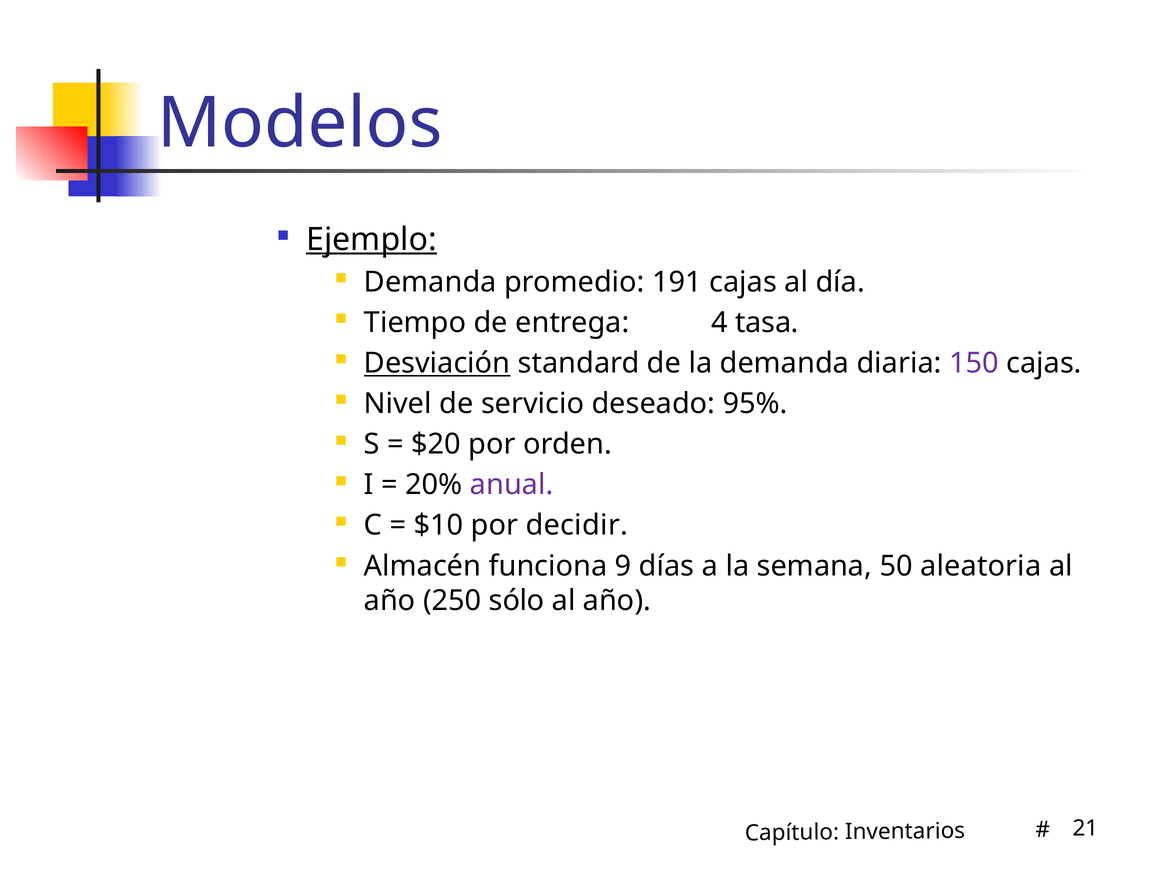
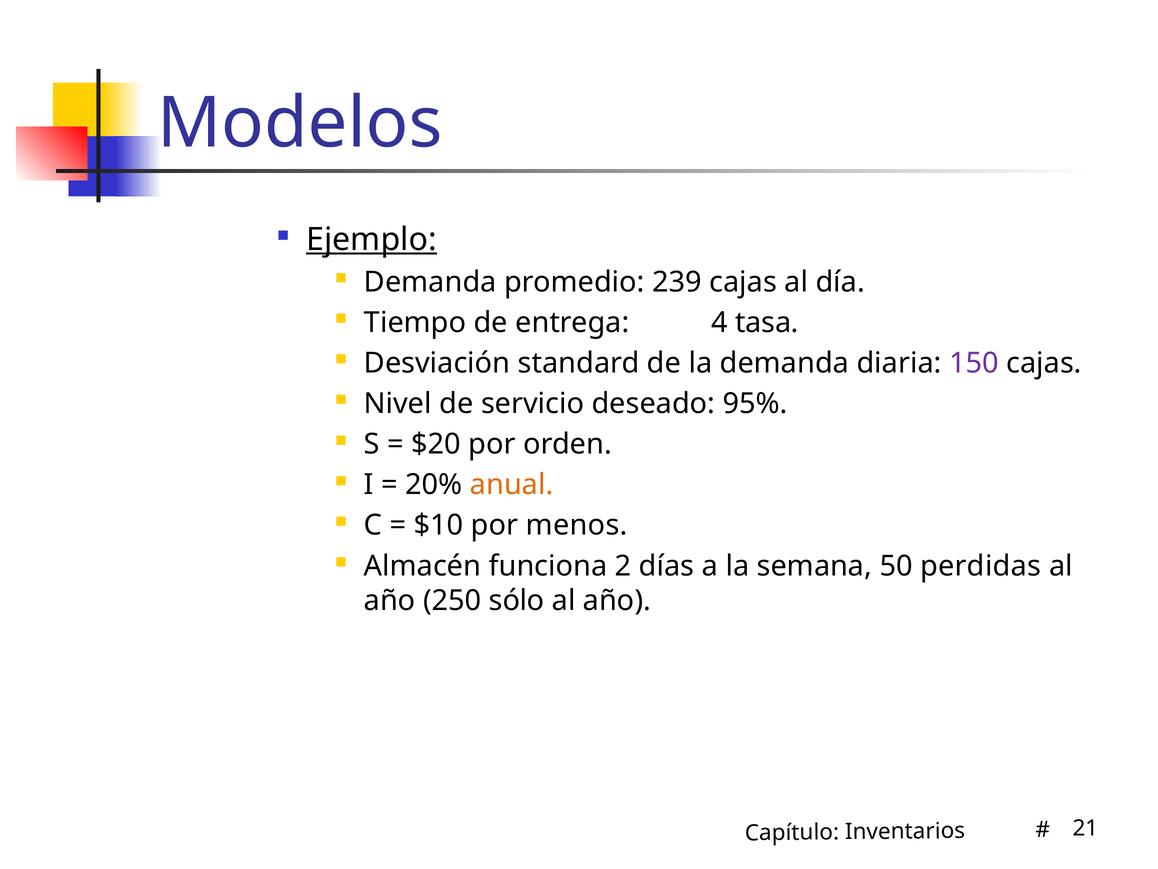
191: 191 -> 239
Desviación underline: present -> none
anual colour: purple -> orange
decidir: decidir -> menos
9: 9 -> 2
aleatoria: aleatoria -> perdidas
